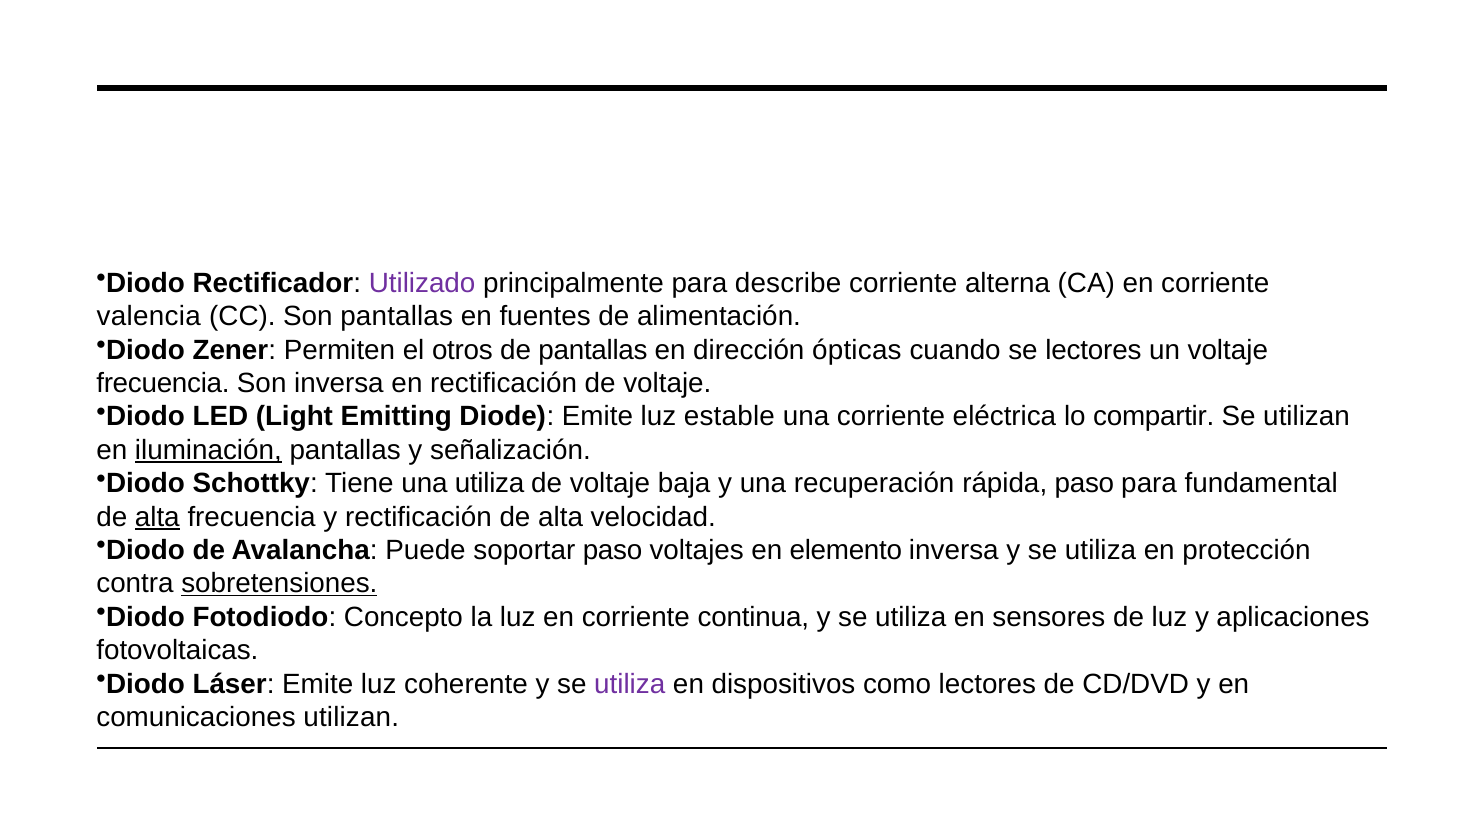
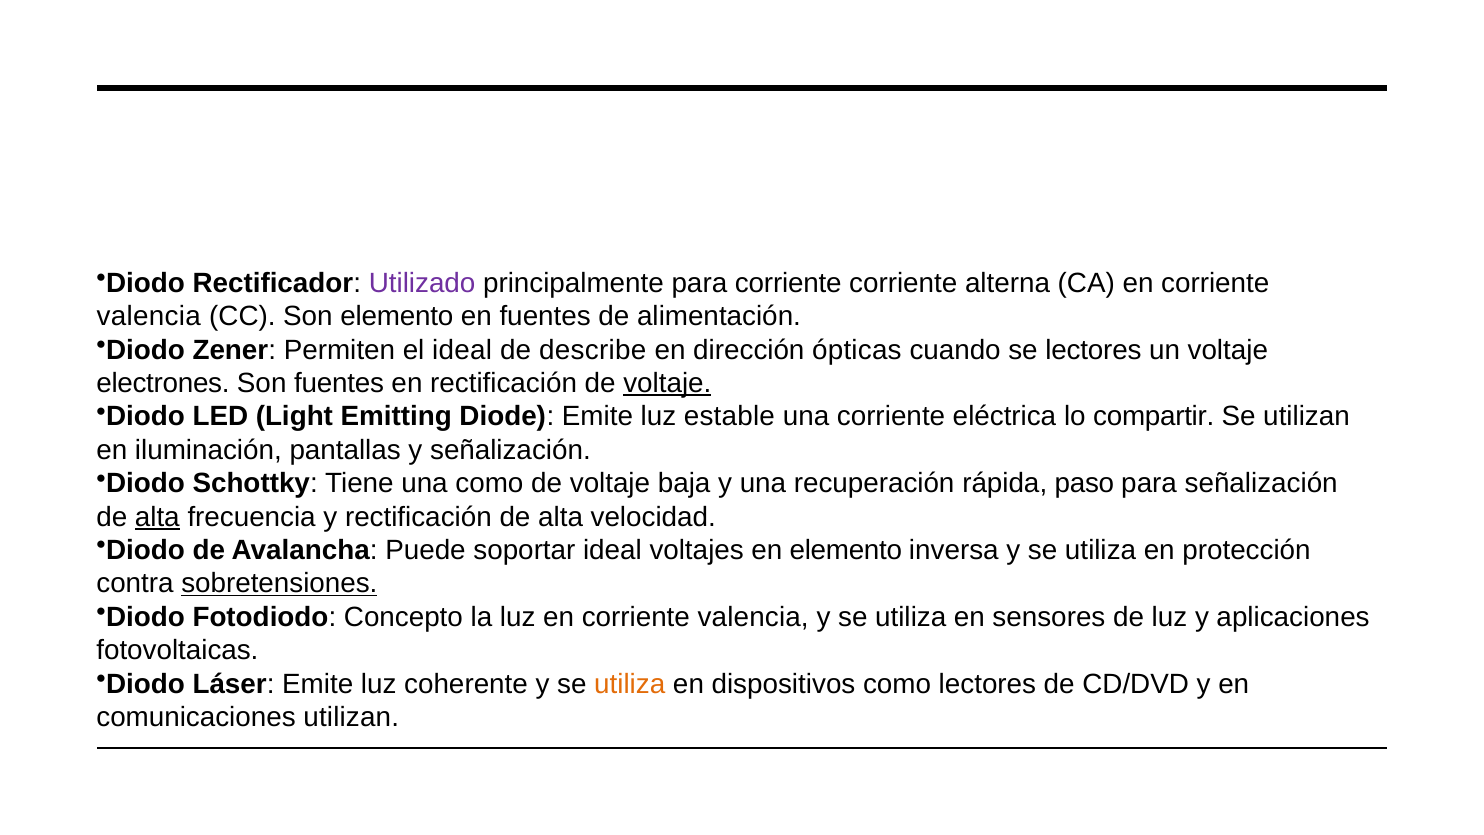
para describe: describe -> corriente
Son pantallas: pantallas -> elemento
el otros: otros -> ideal
de pantallas: pantallas -> describe
frecuencia at (163, 383): frecuencia -> electrones
Son inversa: inversa -> fuentes
voltaje at (667, 383) underline: none -> present
iluminación underline: present -> none
una utiliza: utiliza -> como
para fundamental: fundamental -> señalización
soportar paso: paso -> ideal
luz en corriente continua: continua -> valencia
utiliza at (630, 684) colour: purple -> orange
